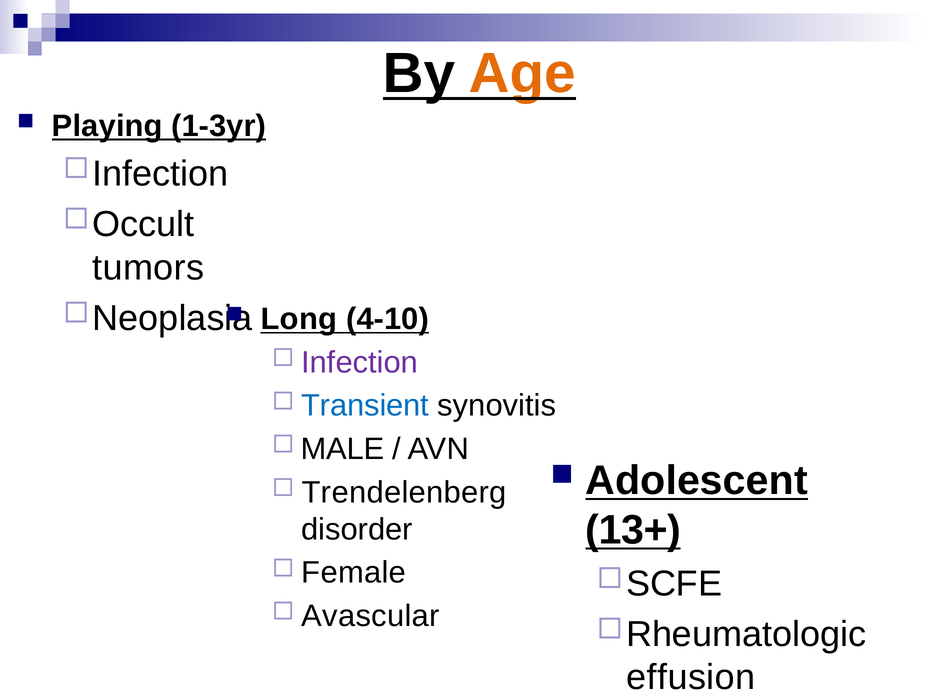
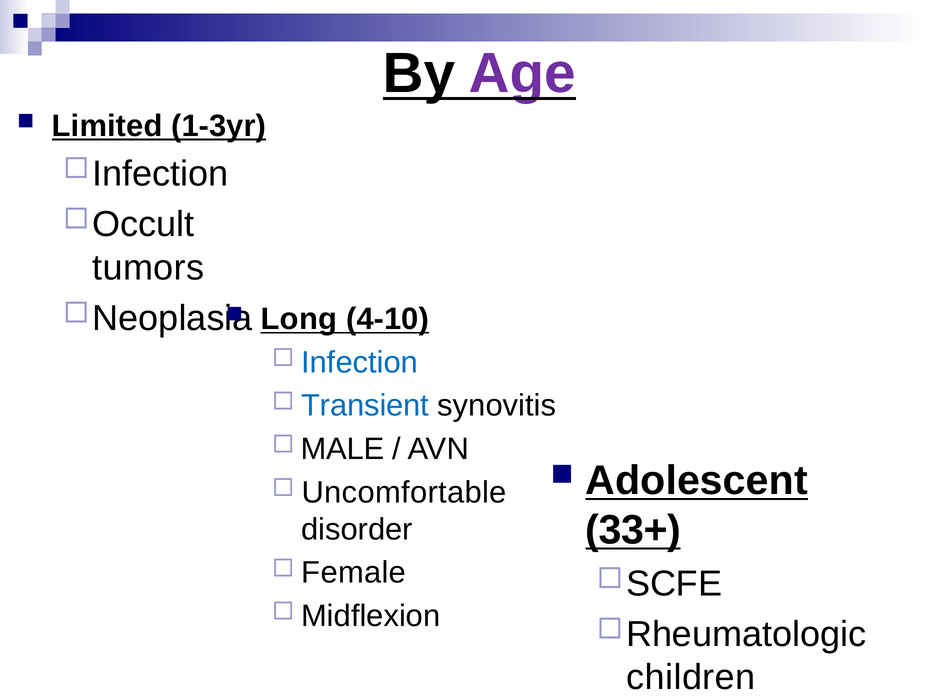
Age colour: orange -> purple
Playing: Playing -> Limited
Infection colour: purple -> blue
Trendelenberg: Trendelenberg -> Uncomfortable
13+: 13+ -> 33+
Avascular: Avascular -> Midflexion
effusion: effusion -> children
